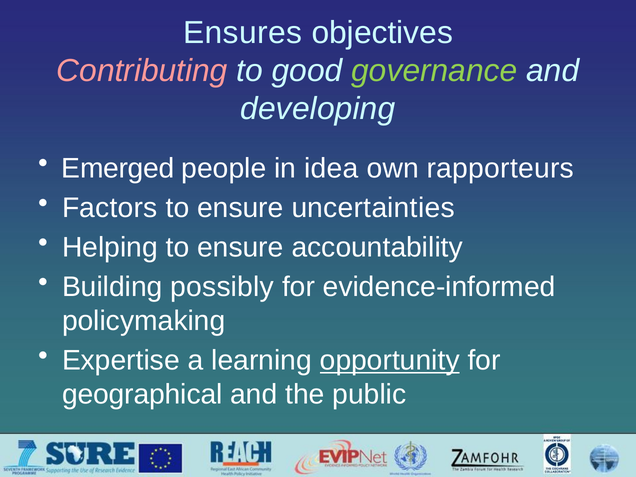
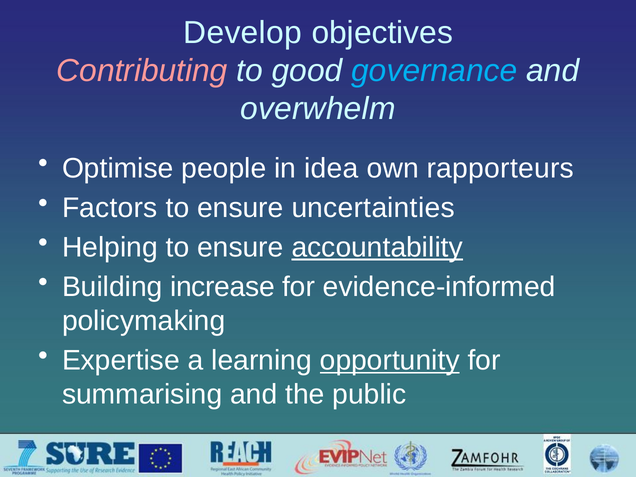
Ensures: Ensures -> Develop
governance colour: light green -> light blue
developing: developing -> overwhelm
Emerged: Emerged -> Optimise
accountability underline: none -> present
possibly: possibly -> increase
geographical: geographical -> summarising
